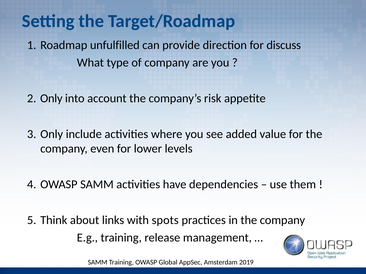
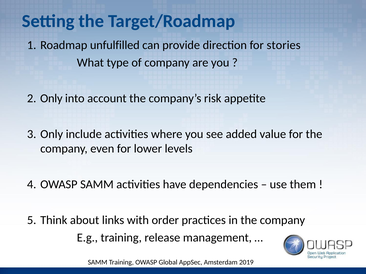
discuss: discuss -> stories
spots: spots -> order
